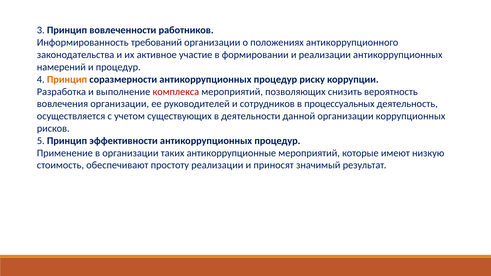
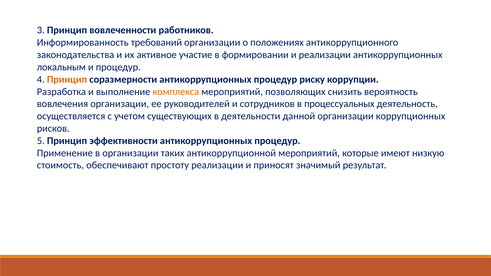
намерений: намерений -> локальным
комплекса colour: red -> orange
антикоррупционные: антикоррупционные -> антикоррупционной
